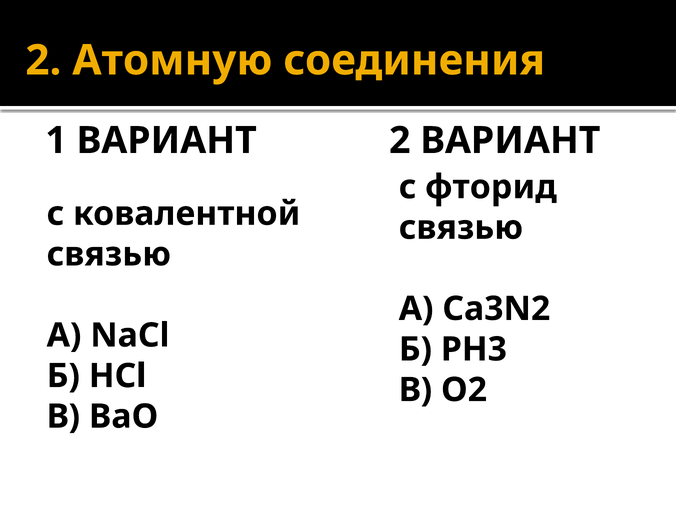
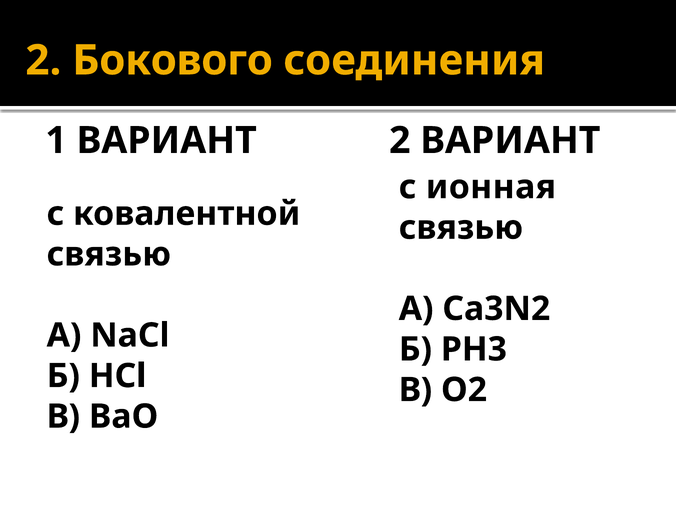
Атомную: Атомную -> Бокового
фторид: фторид -> ионная
